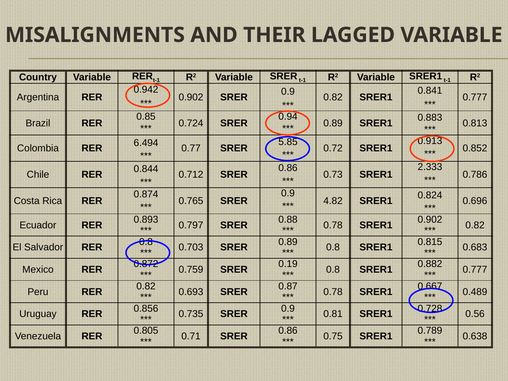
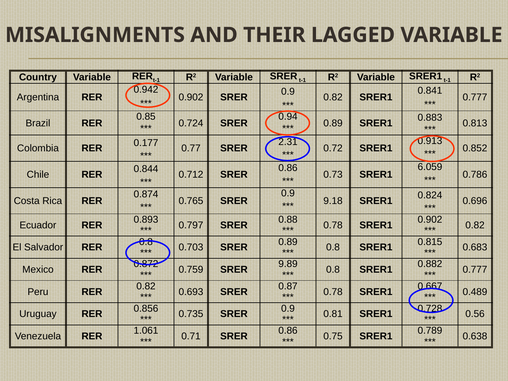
5.85: 5.85 -> 2.31
6.494: 6.494 -> 0.177
2.333: 2.333 -> 6.059
4.82: 4.82 -> 9.18
0.19: 0.19 -> 9.89
0.805: 0.805 -> 1.061
